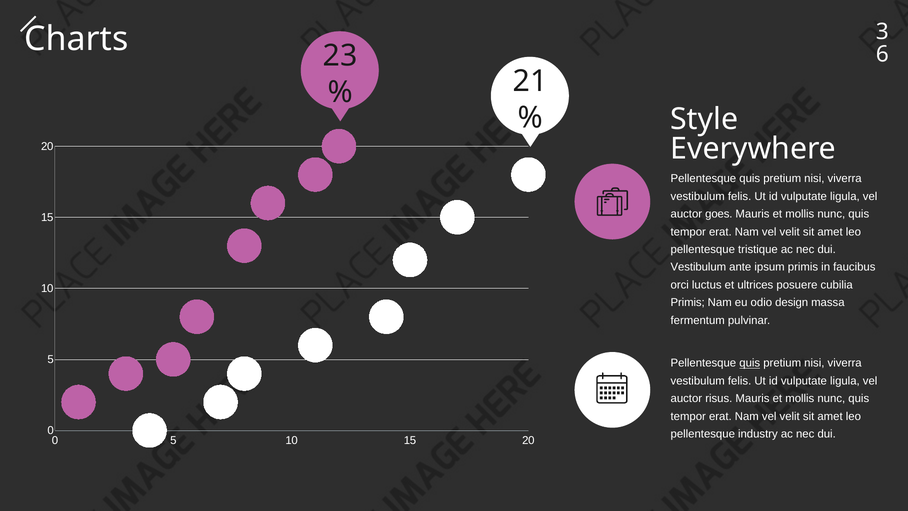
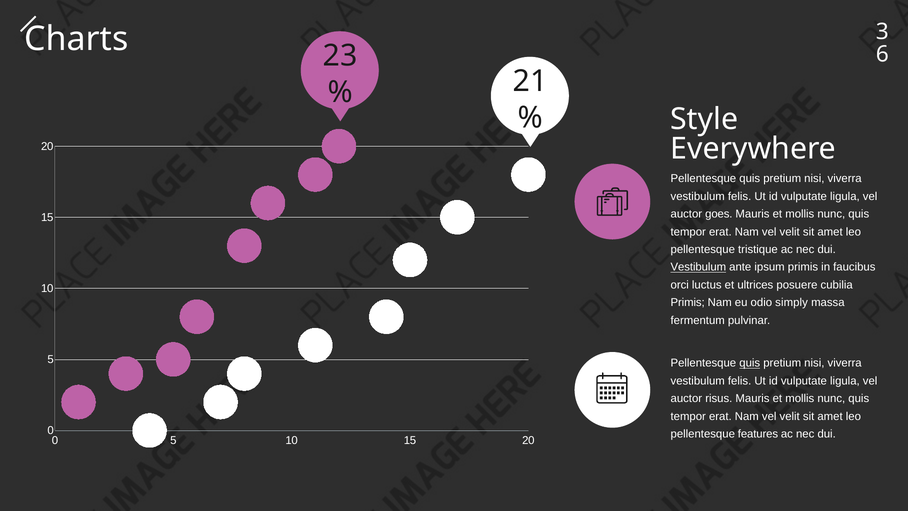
Vestibulum at (698, 267) underline: none -> present
design: design -> simply
industry: industry -> features
